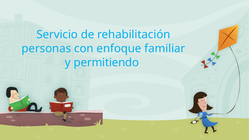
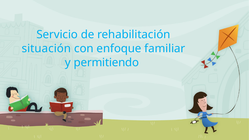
personas: personas -> situación
